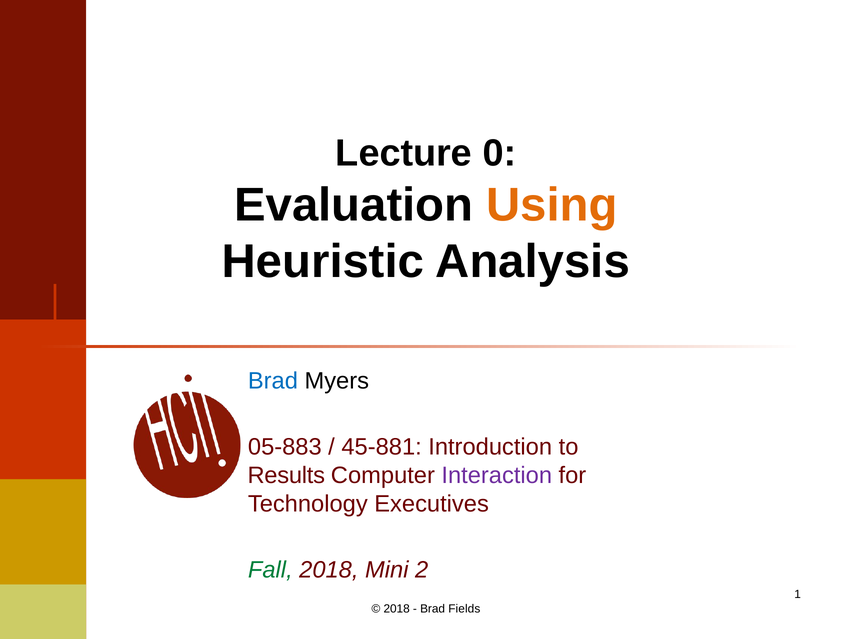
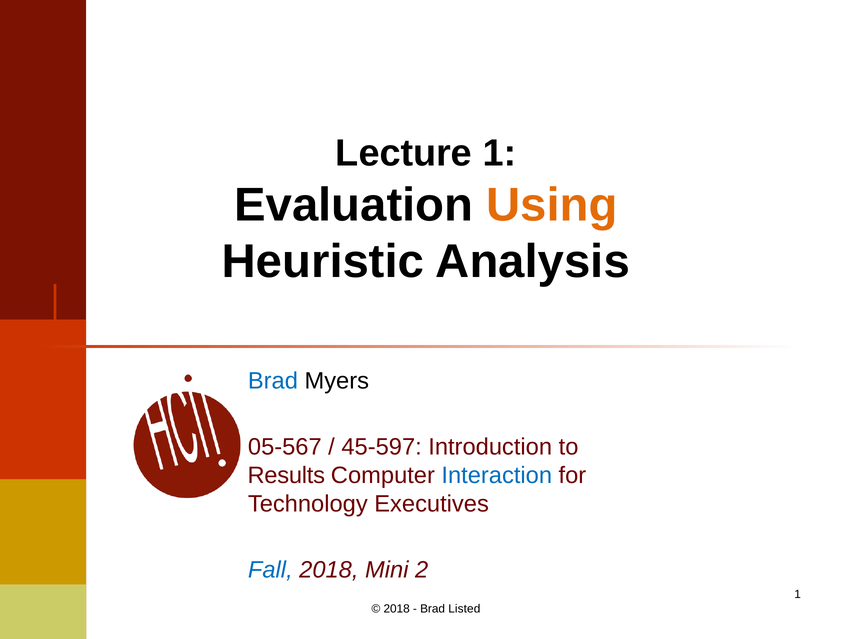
Lecture 0: 0 -> 1
05-883: 05-883 -> 05-567
45-881: 45-881 -> 45-597
Interaction colour: purple -> blue
Fall colour: green -> blue
Fields: Fields -> Listed
